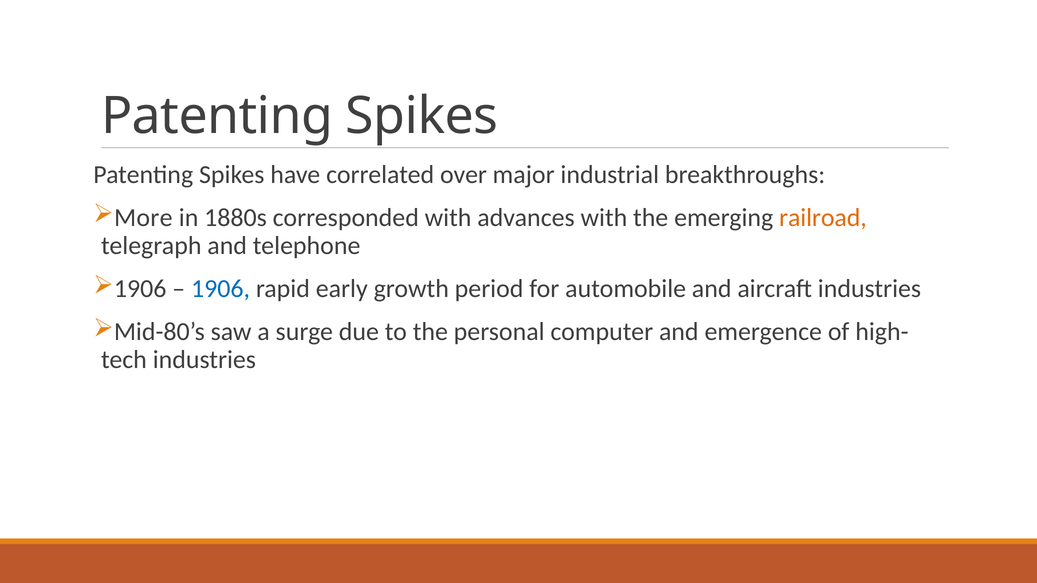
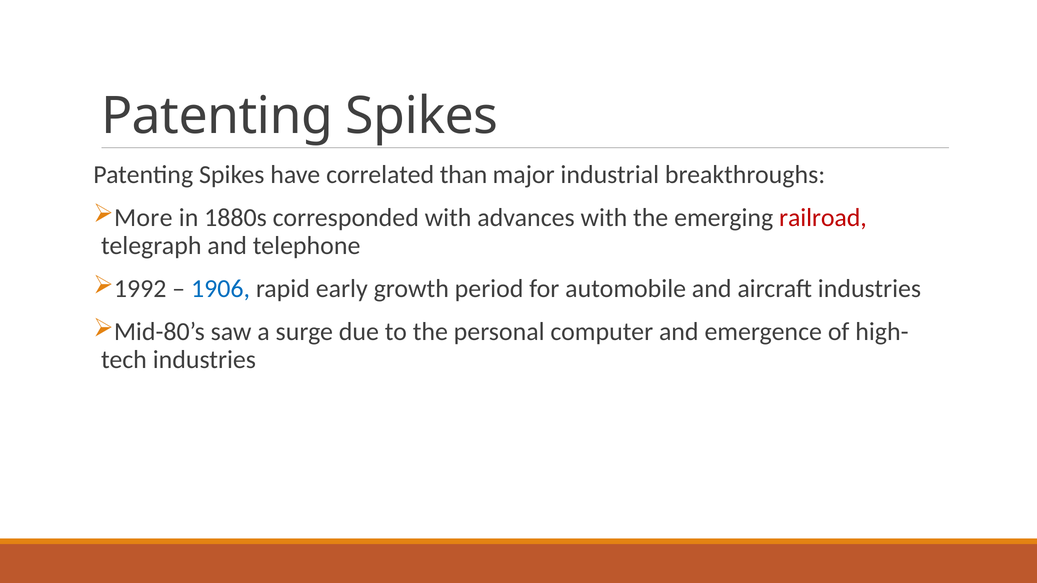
over: over -> than
railroad colour: orange -> red
1906 at (140, 289): 1906 -> 1992
